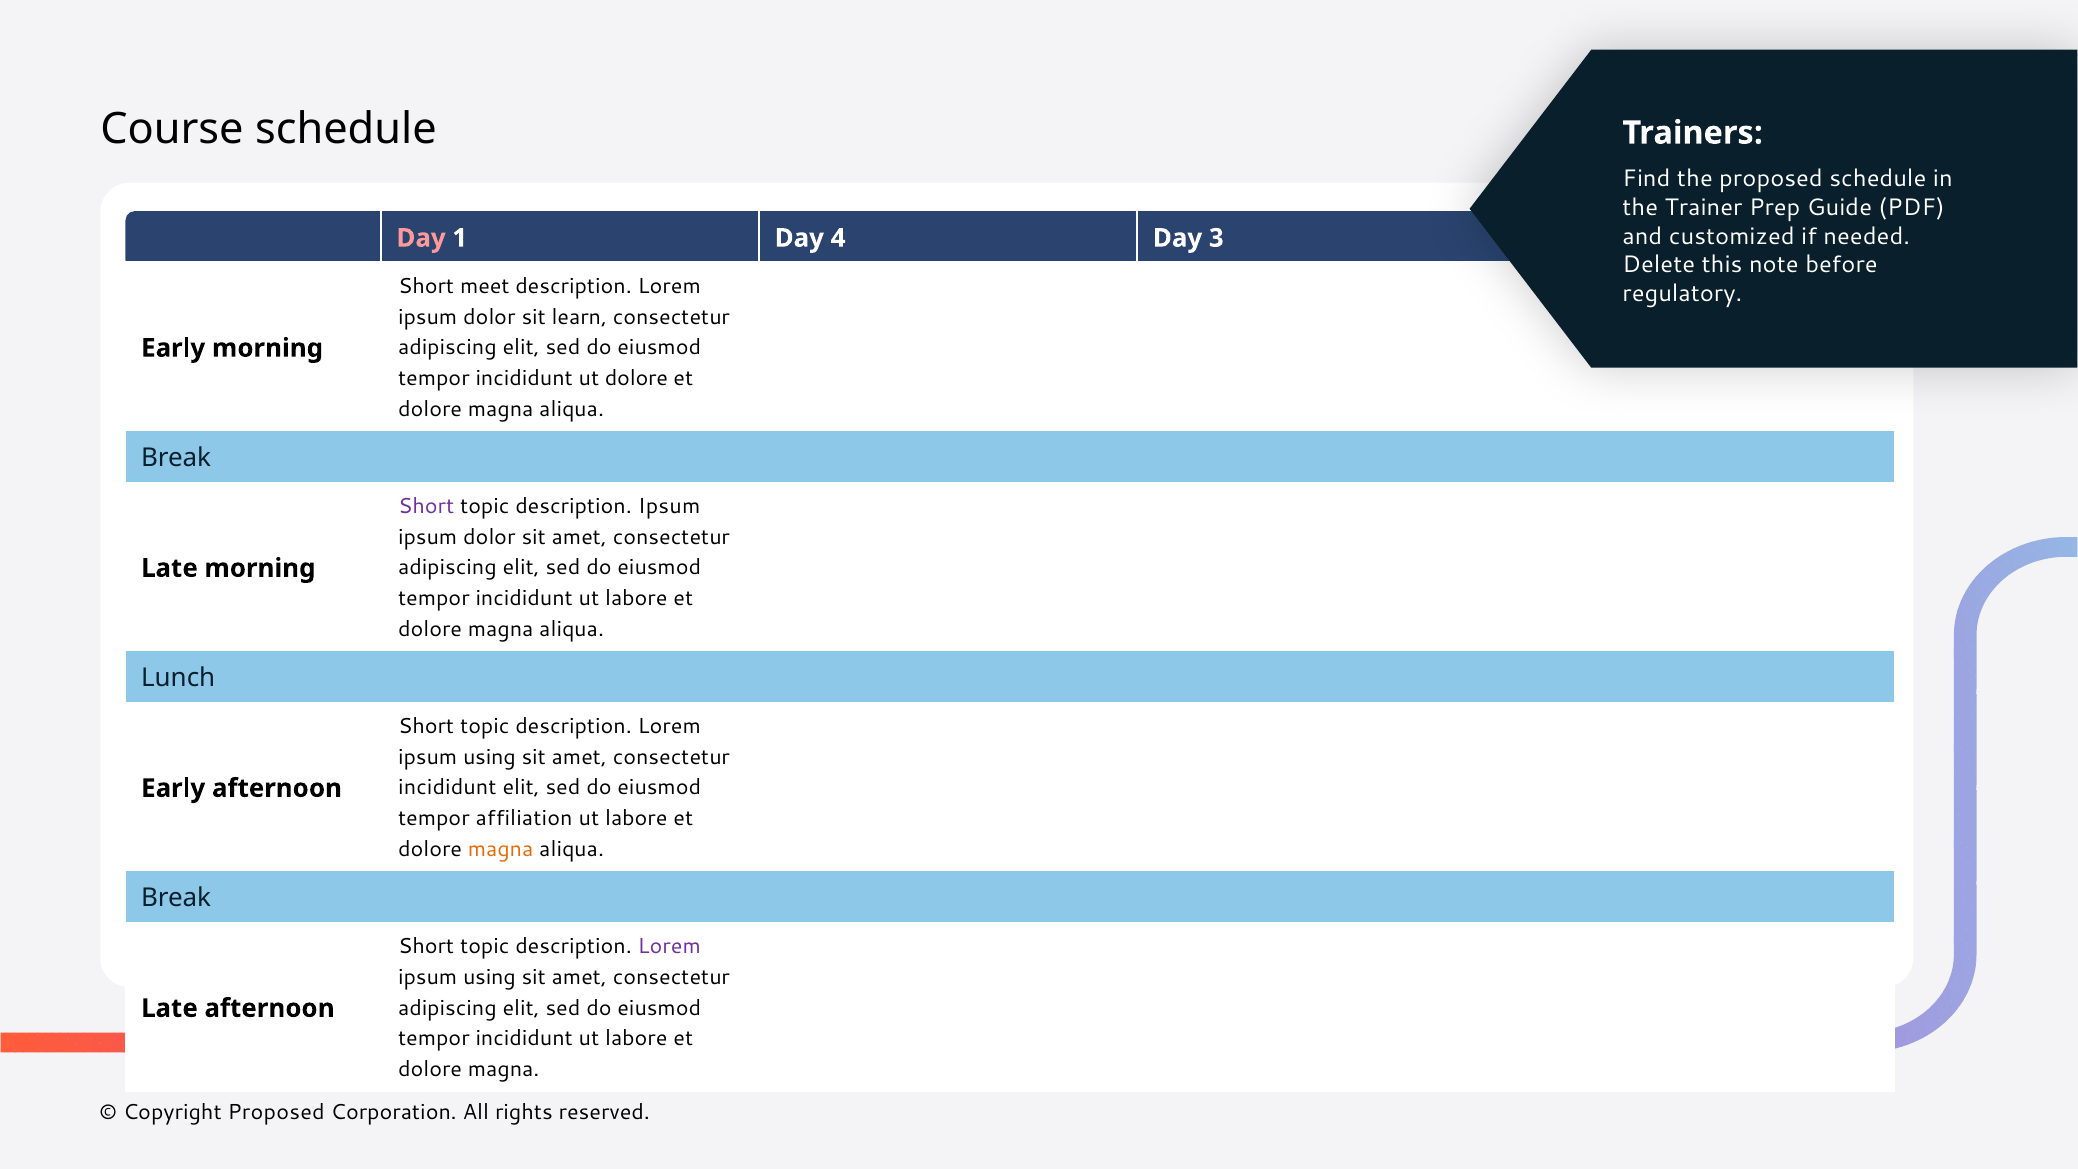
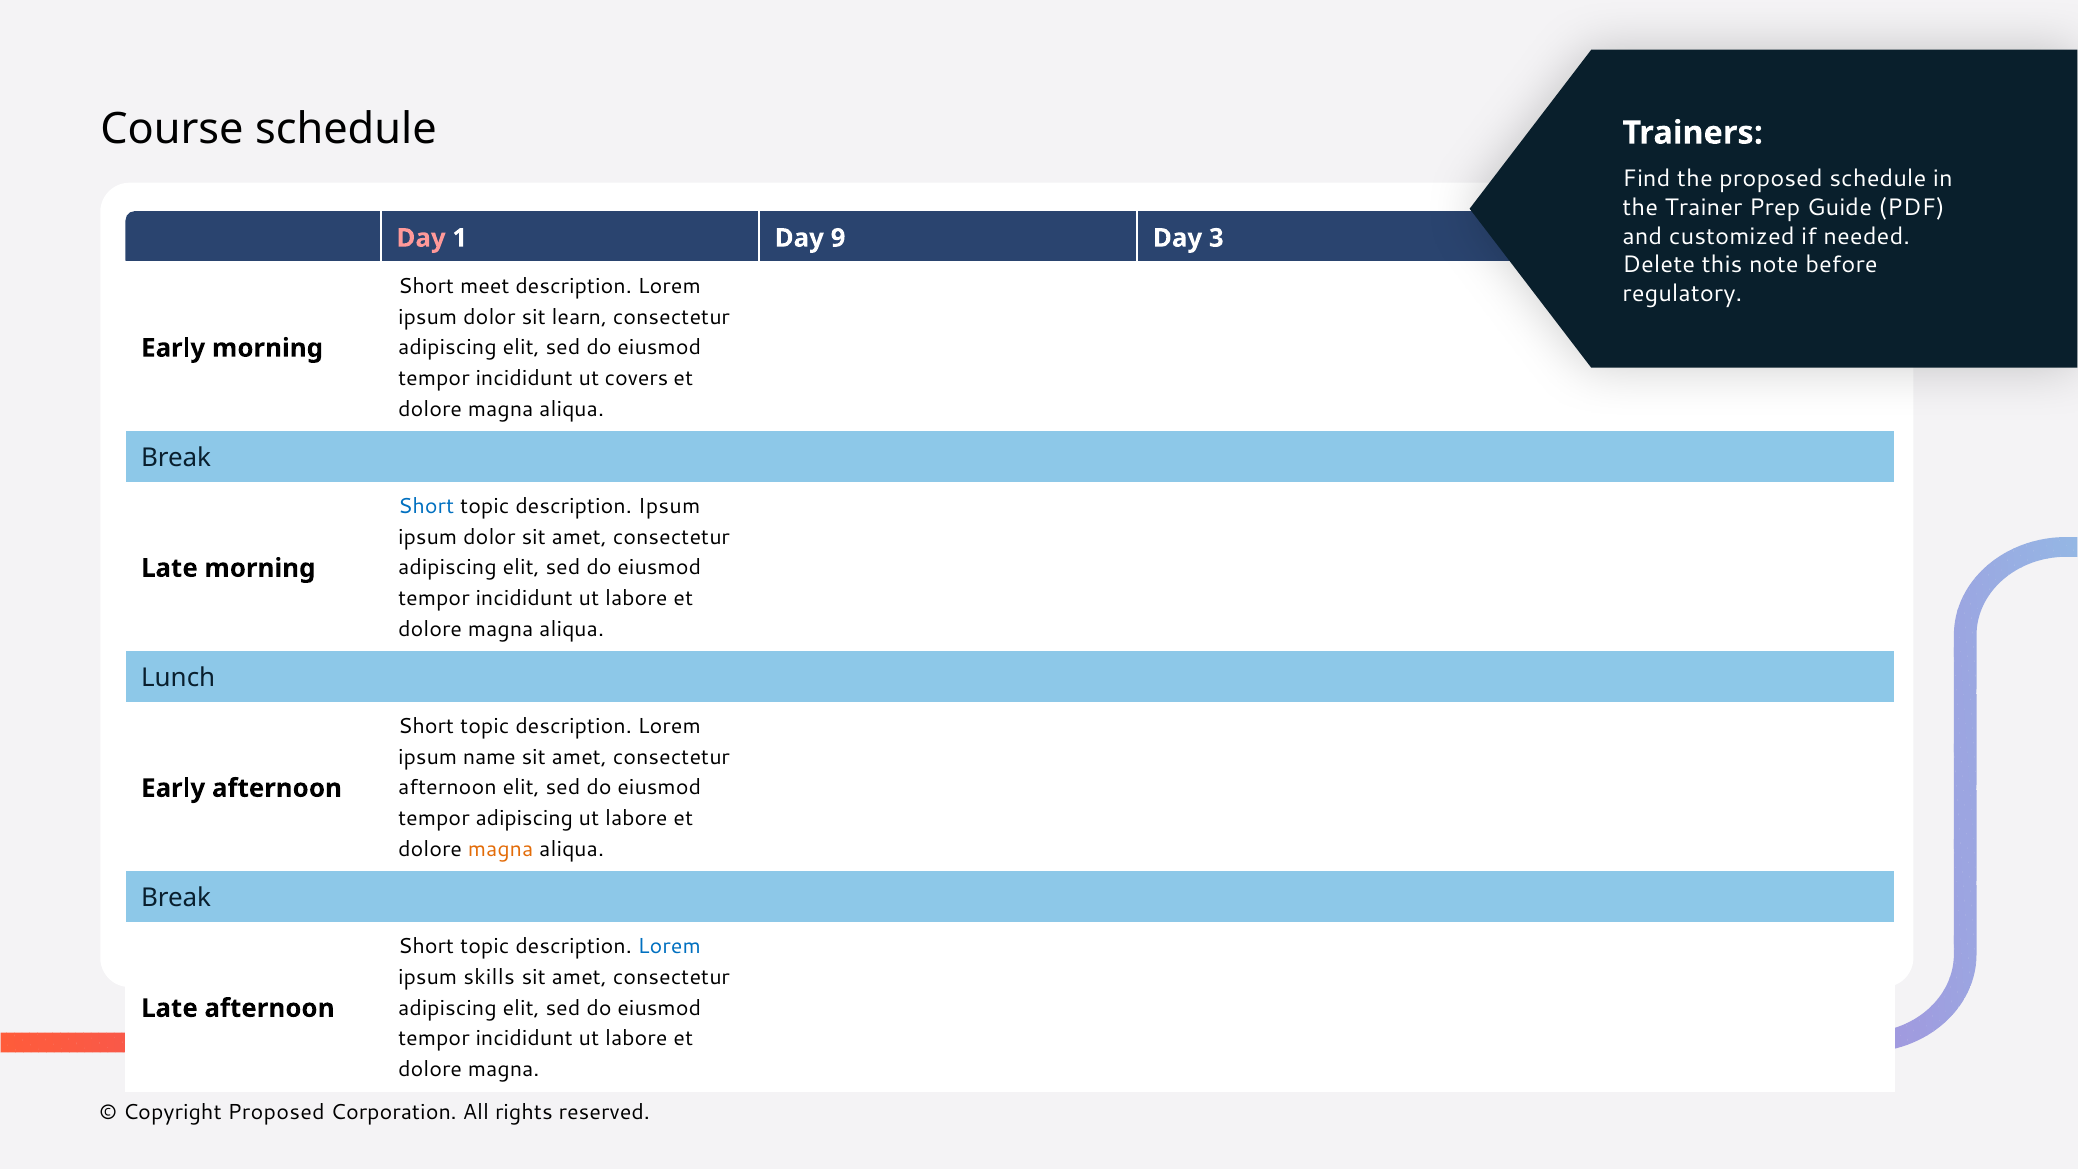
1 Day 4: 4 -> 9
ut dolore: dolore -> covers
Short at (426, 506) colour: purple -> blue
using at (489, 757): using -> name
incididunt at (447, 788): incididunt -> afternoon
tempor affiliation: affiliation -> adipiscing
Lorem at (669, 946) colour: purple -> blue
using at (489, 977): using -> skills
